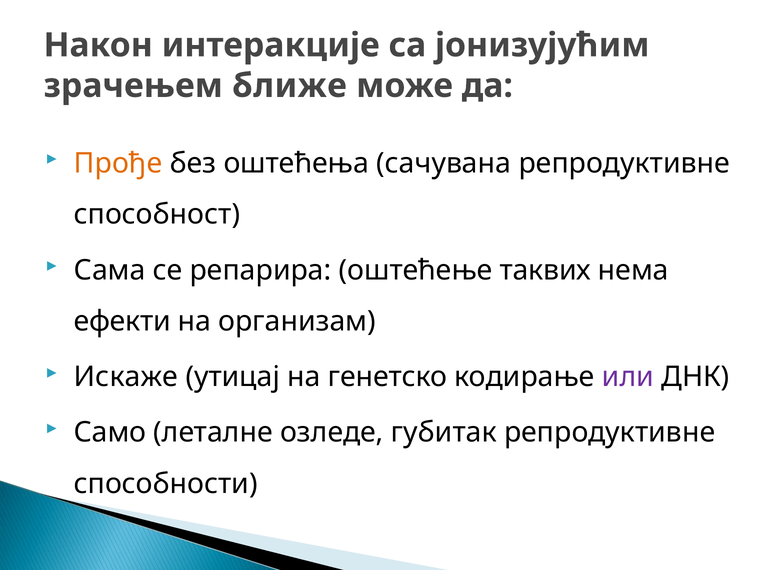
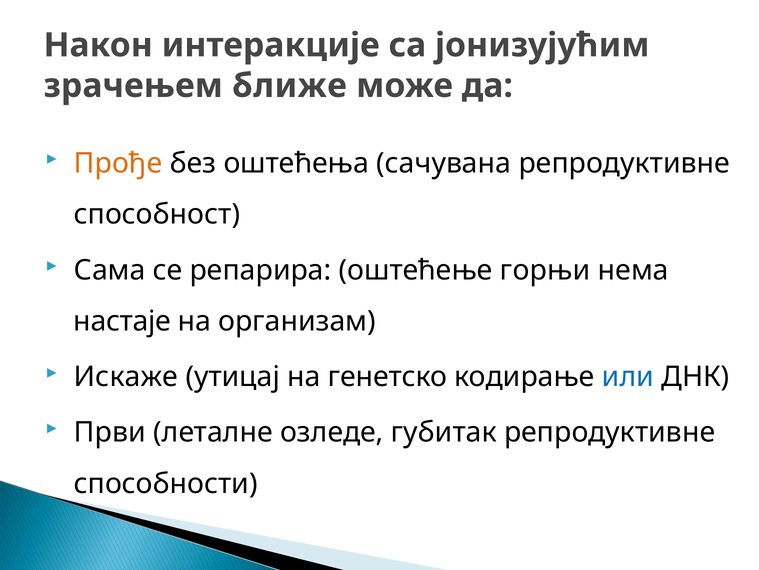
таквих: таквих -> горњи
ефекти: ефекти -> настаје
или colour: purple -> blue
Само: Само -> Први
